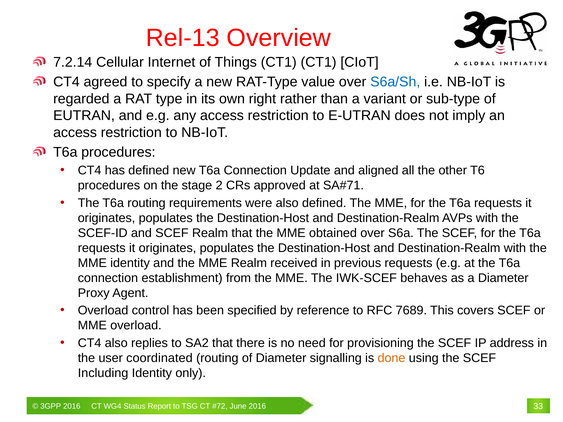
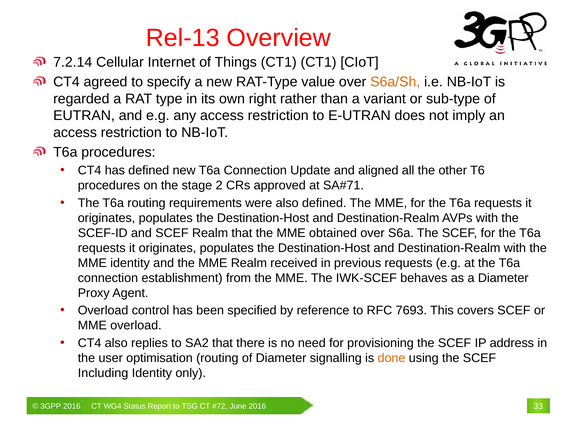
S6a/Sh colour: blue -> orange
7689: 7689 -> 7693
coordinated: coordinated -> optimisation
